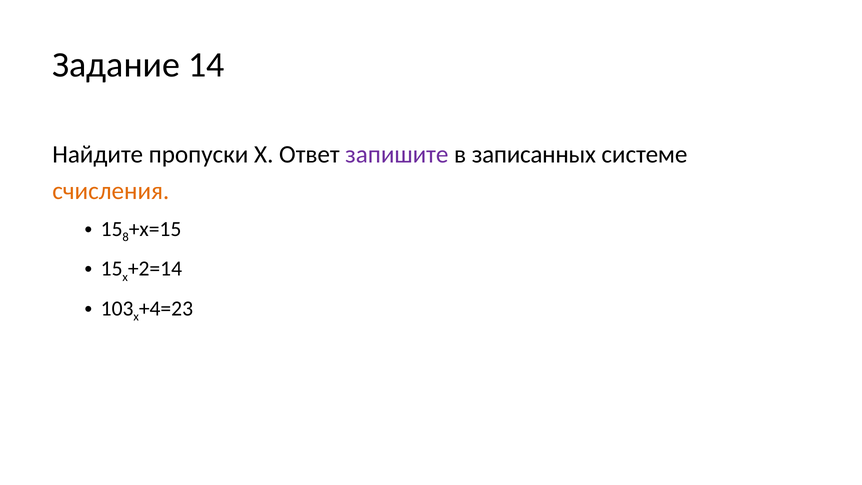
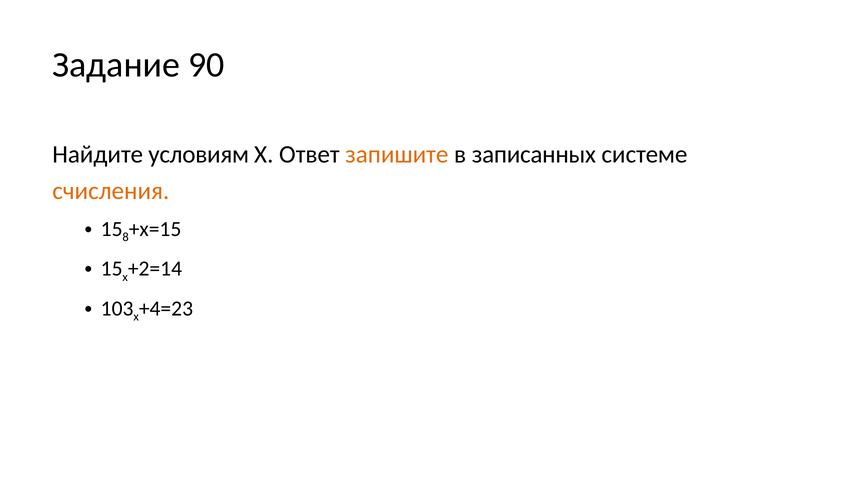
14: 14 -> 90
пропуски: пропуски -> условиям
запишите colour: purple -> orange
